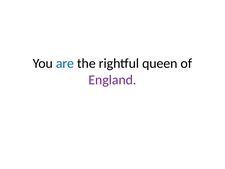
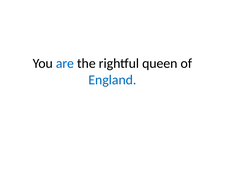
England colour: purple -> blue
